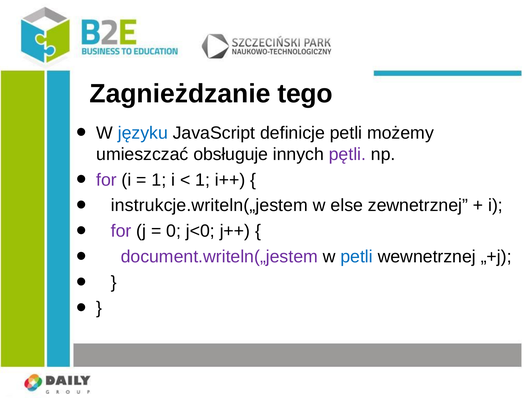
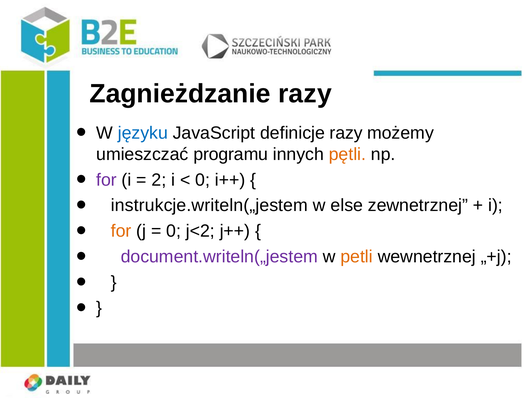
Zagnieżdzanie tego: tego -> razy
definicje petli: petli -> razy
obsługuje: obsługuje -> programu
pętli colour: purple -> orange
1 at (159, 180): 1 -> 2
1 at (203, 180): 1 -> 0
for at (121, 231) colour: purple -> orange
j<0: j<0 -> j<2
petli at (357, 256) colour: blue -> orange
